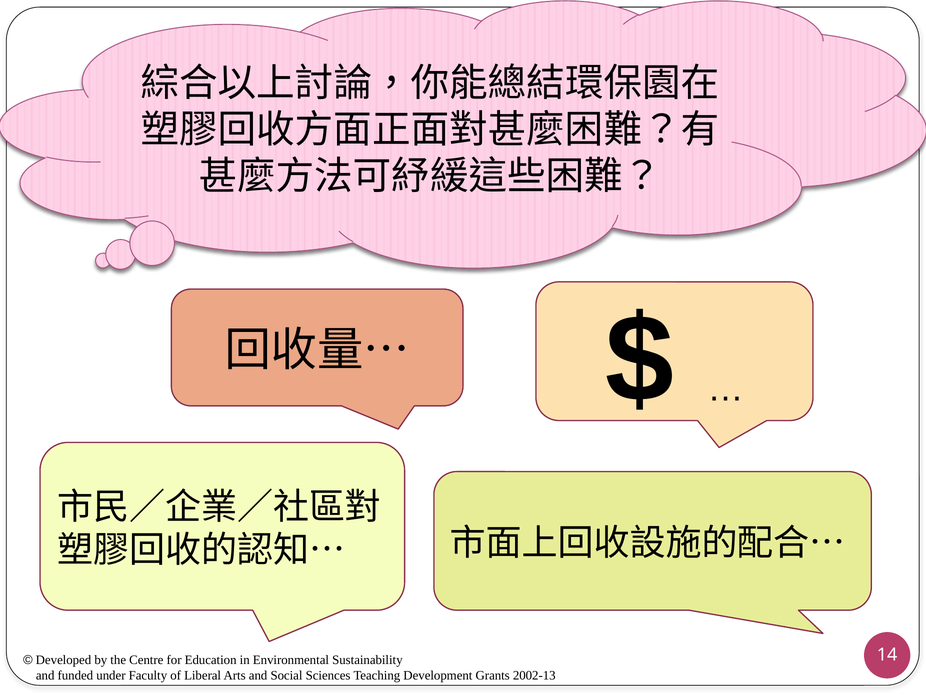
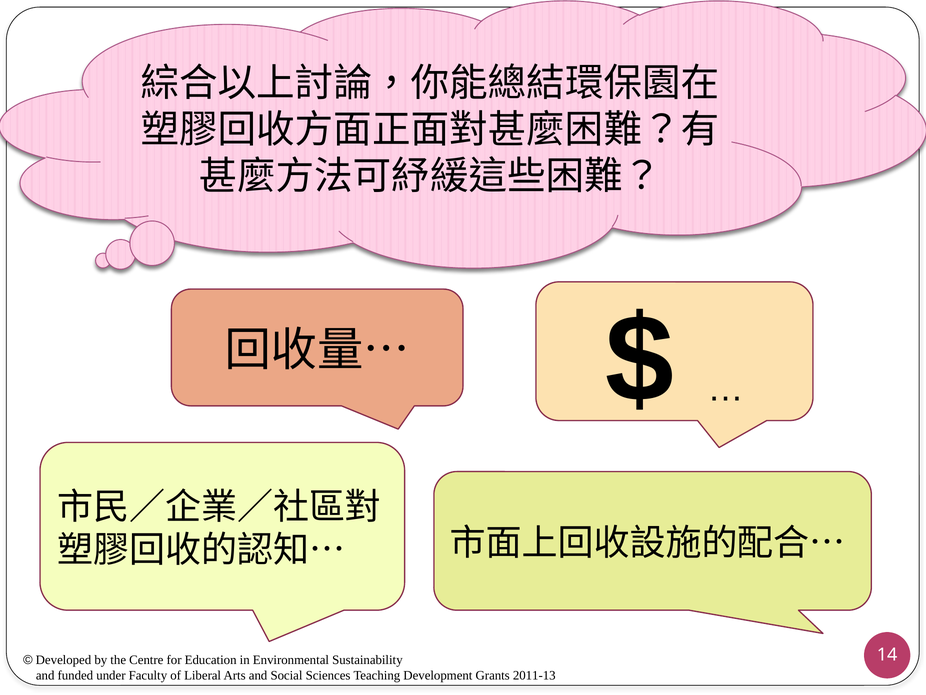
2002-13: 2002-13 -> 2011-13
